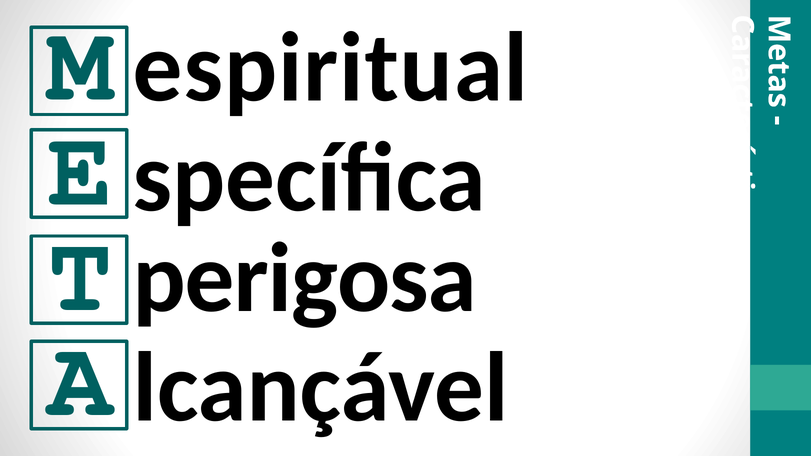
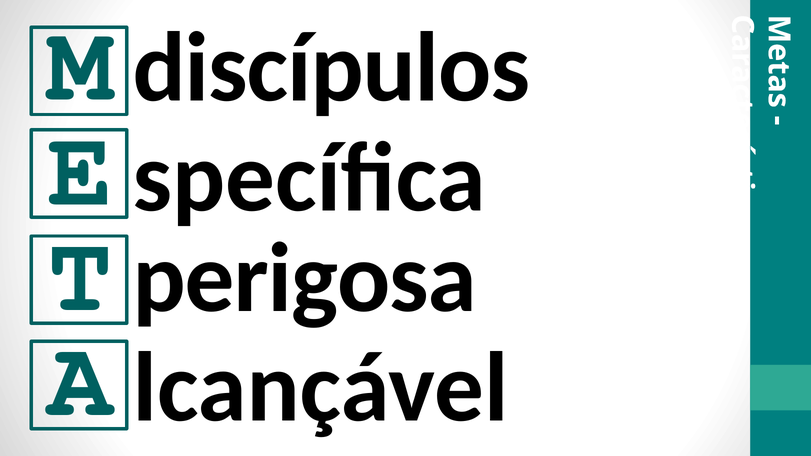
espiritual: espiritual -> discípulos
